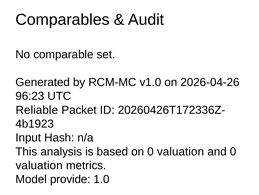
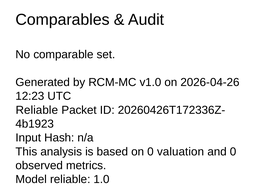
96:23: 96:23 -> 12:23
valuation at (39, 165): valuation -> observed
Model provide: provide -> reliable
